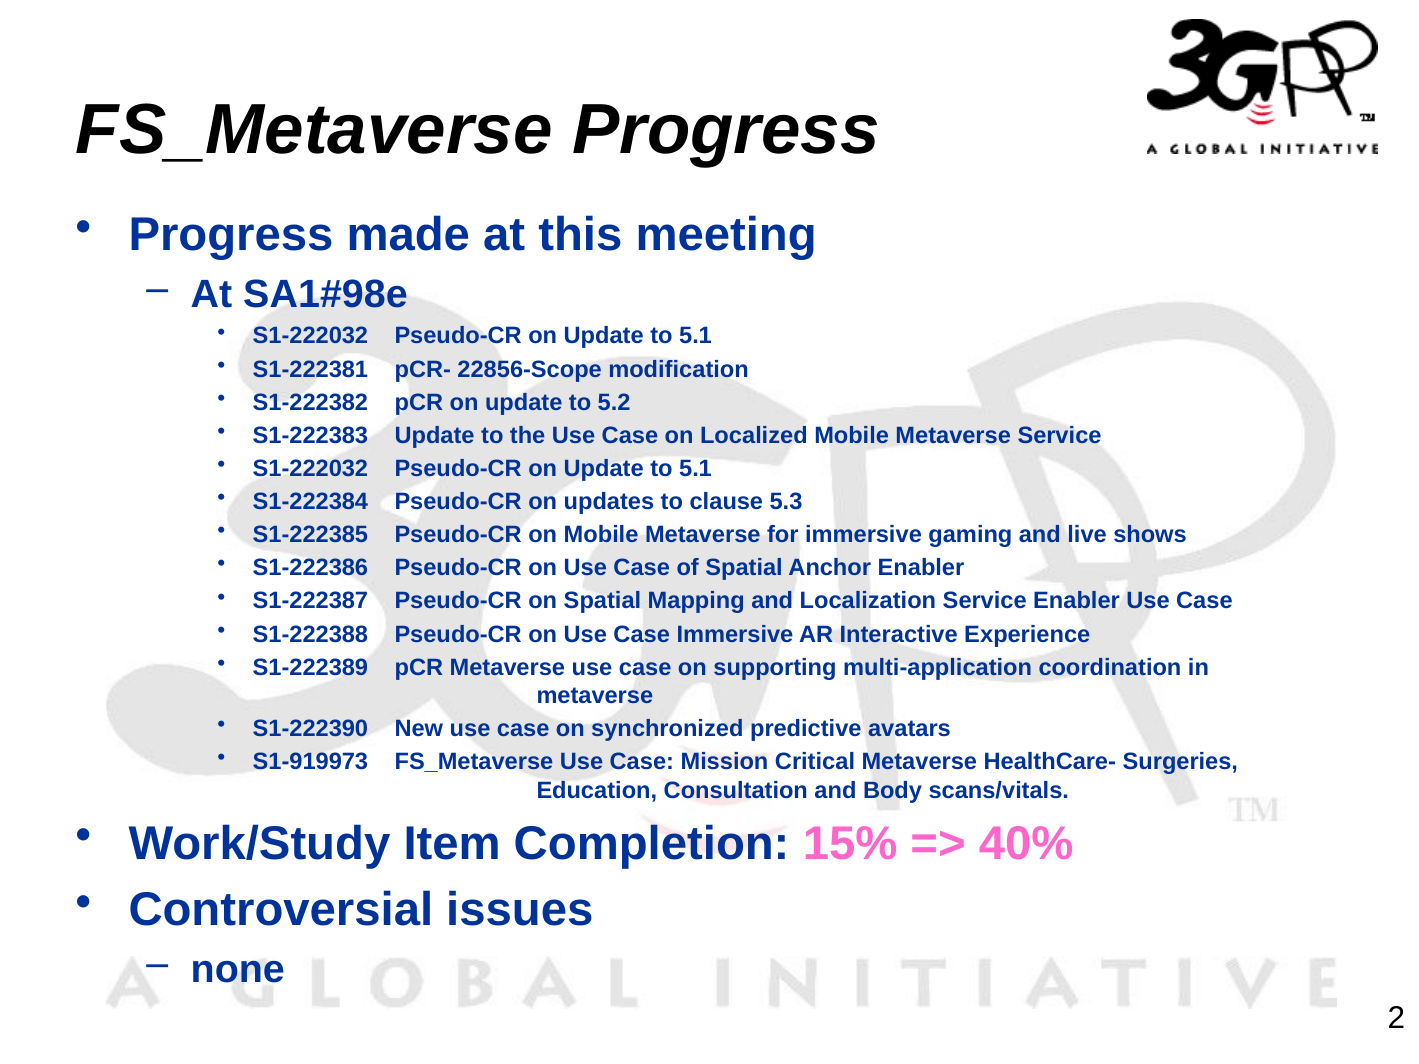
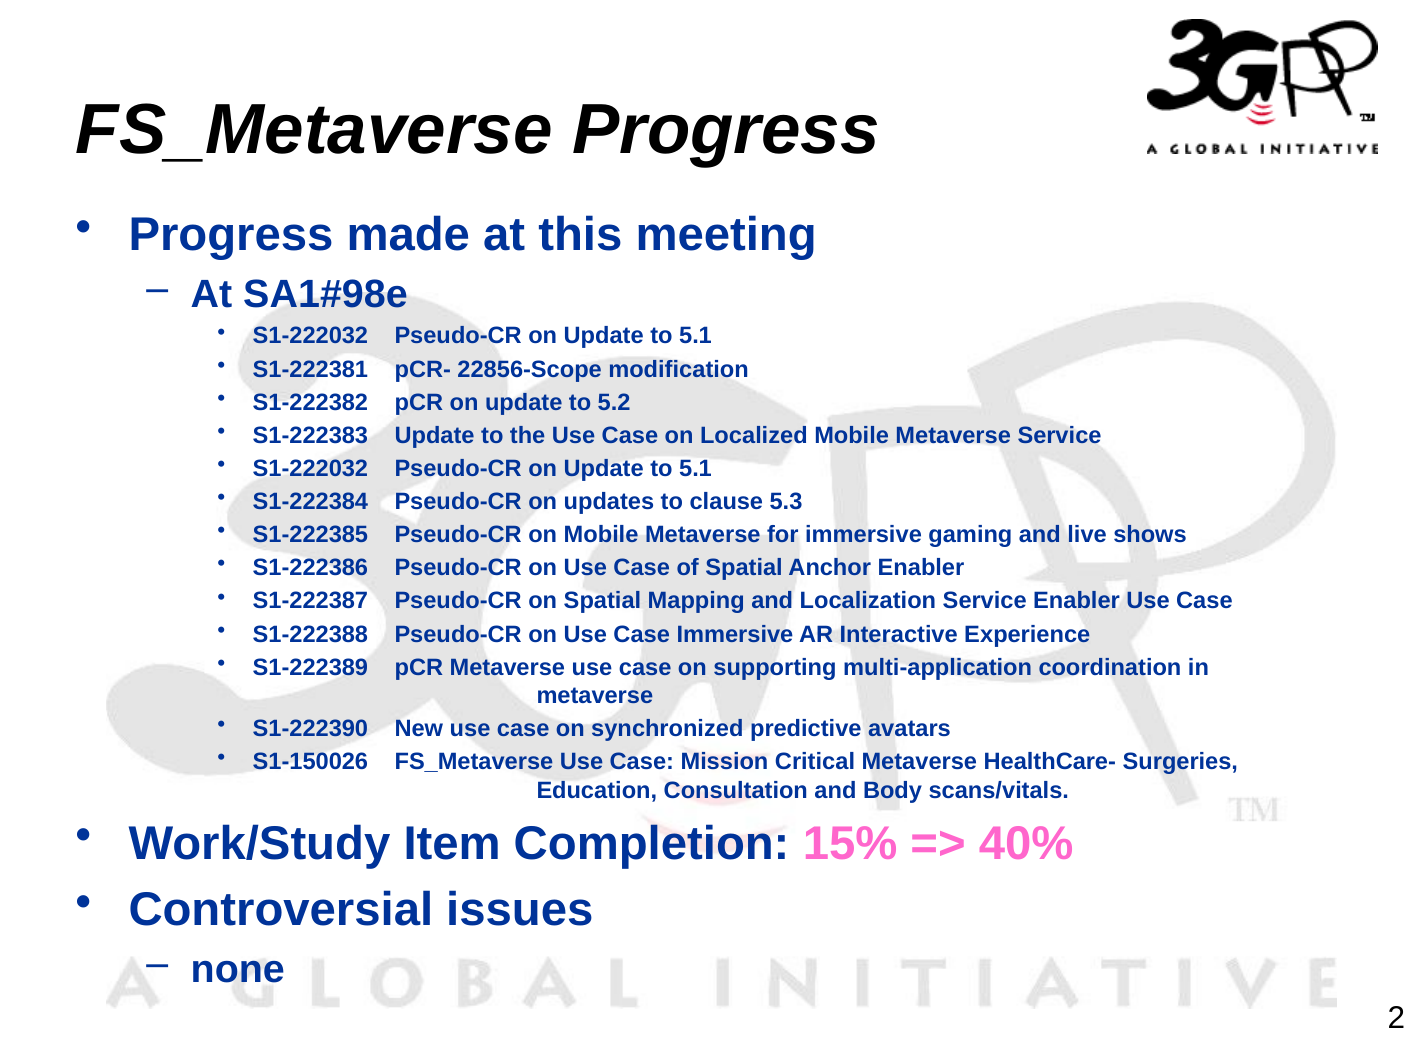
S1-919973: S1-919973 -> S1-150026
